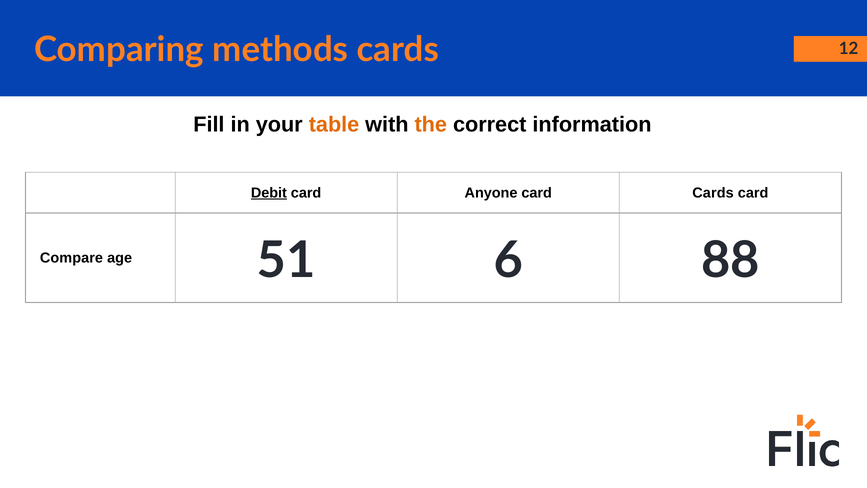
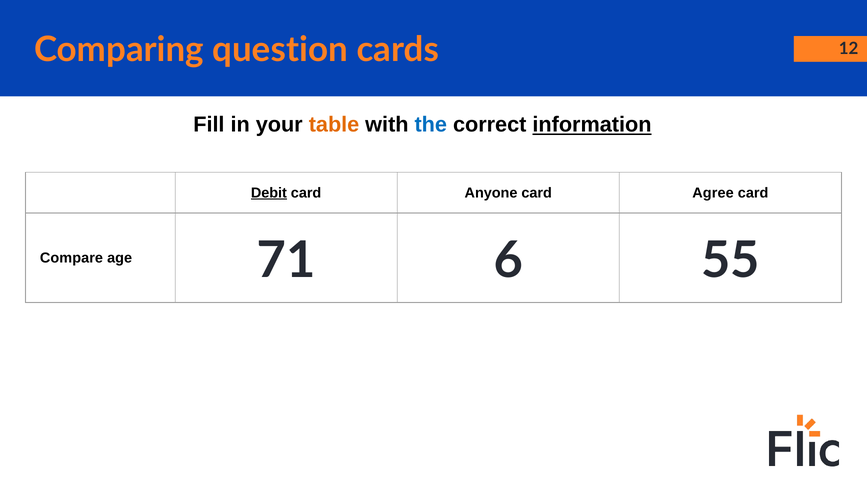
methods: methods -> question
the colour: orange -> blue
information underline: none -> present
card Cards: Cards -> Agree
51: 51 -> 71
88: 88 -> 55
